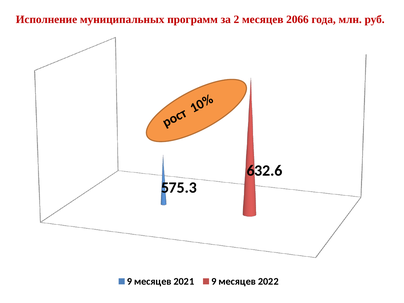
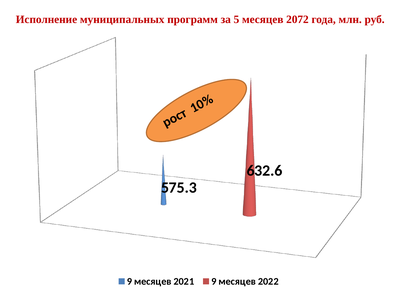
2: 2 -> 5
2066: 2066 -> 2072
